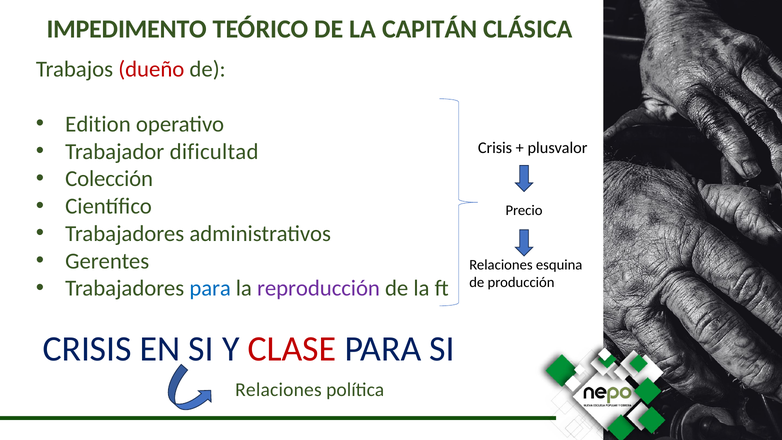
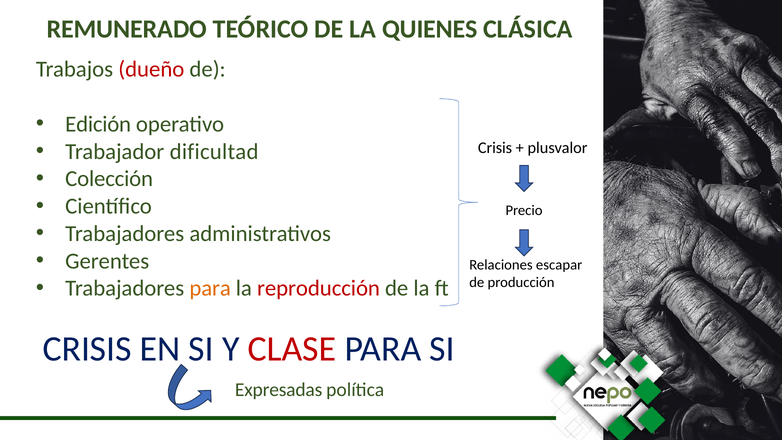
IMPEDIMENTO: IMPEDIMENTO -> REMUNERADO
CAPITÁN: CAPITÁN -> QUIENES
Edition: Edition -> Edición
esquina: esquina -> escapar
para at (210, 288) colour: blue -> orange
reproducción colour: purple -> red
Relaciones at (278, 390): Relaciones -> Expresadas
